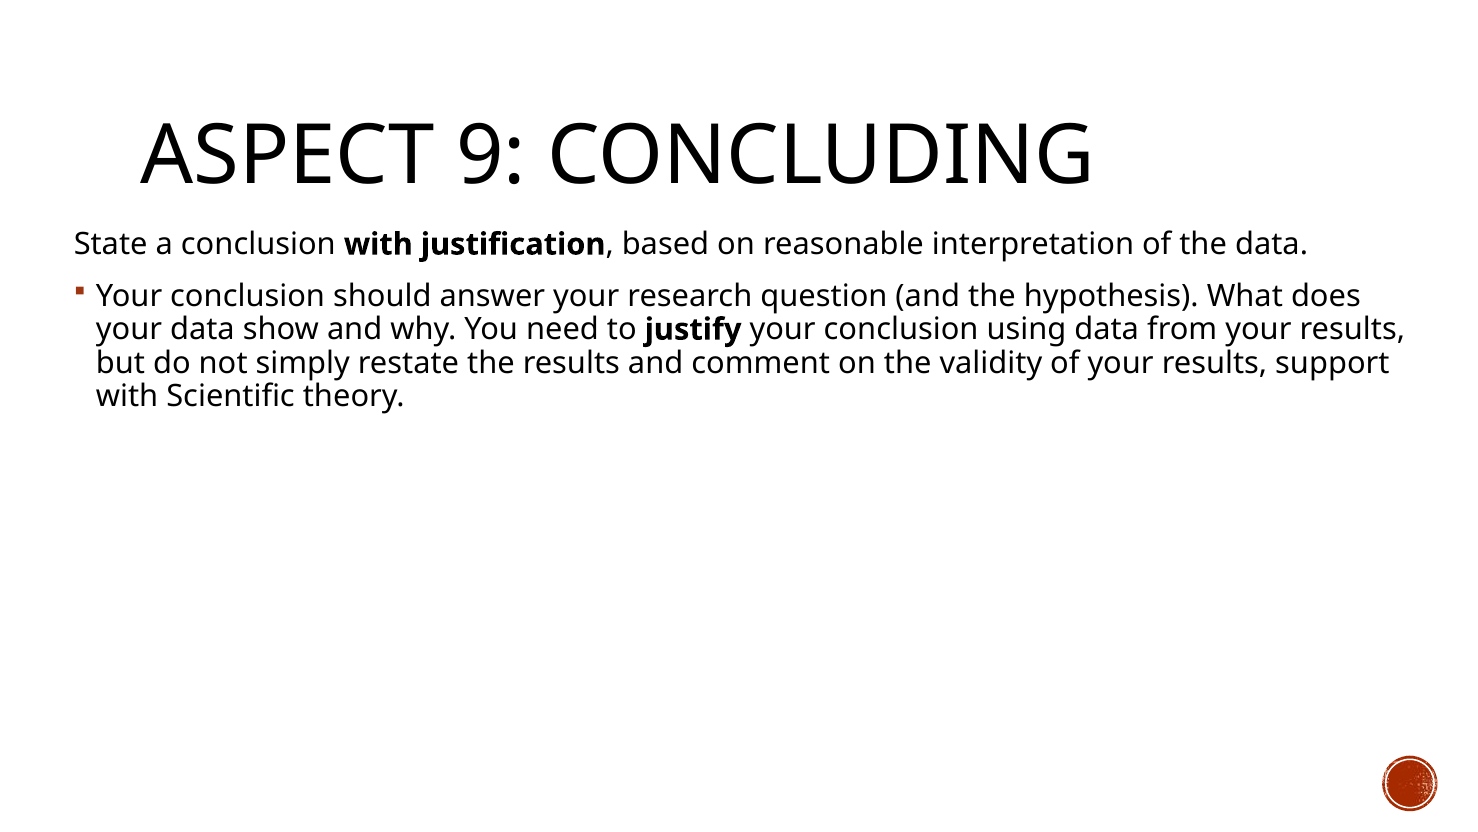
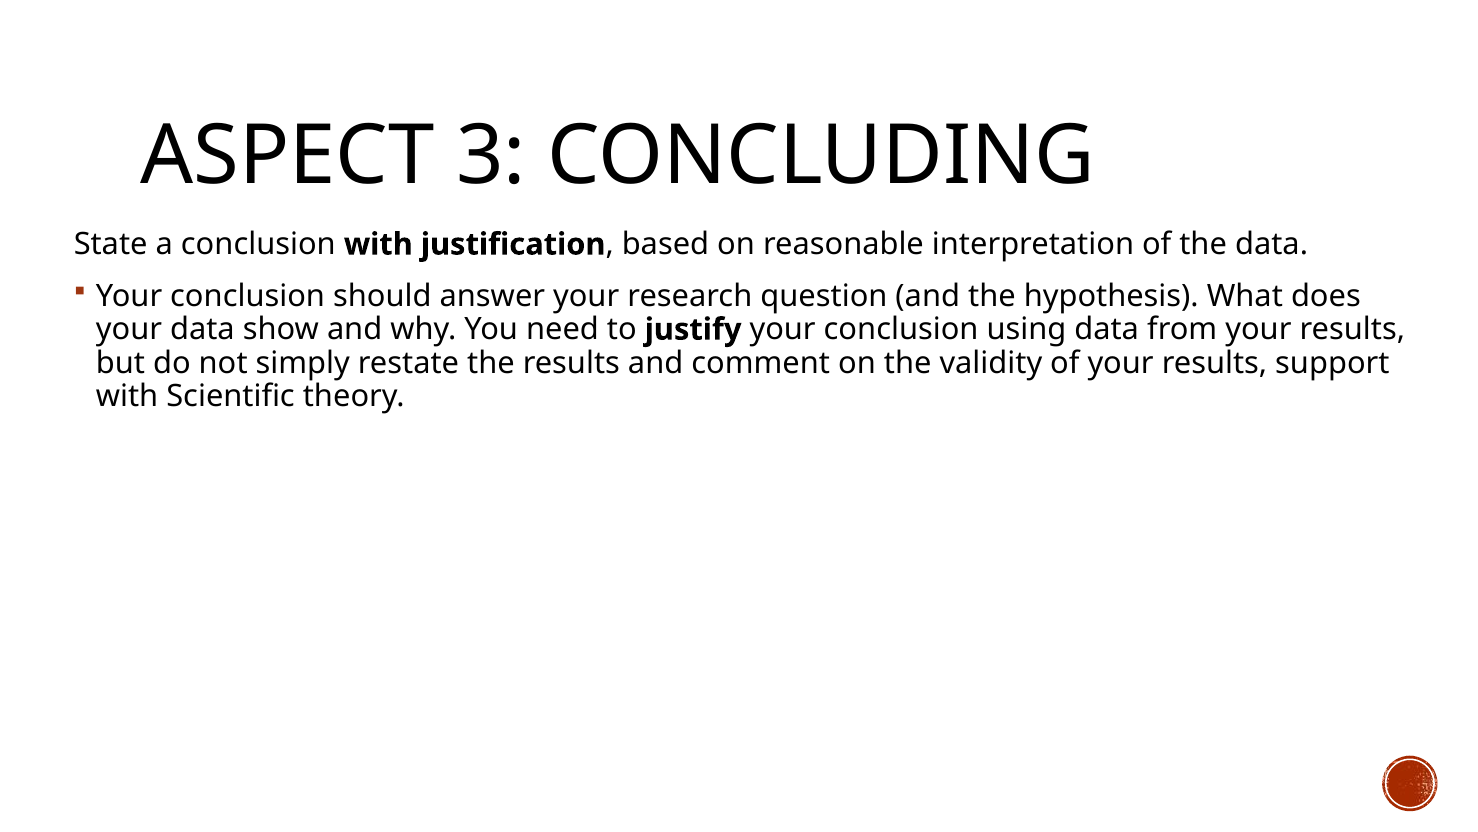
9: 9 -> 3
